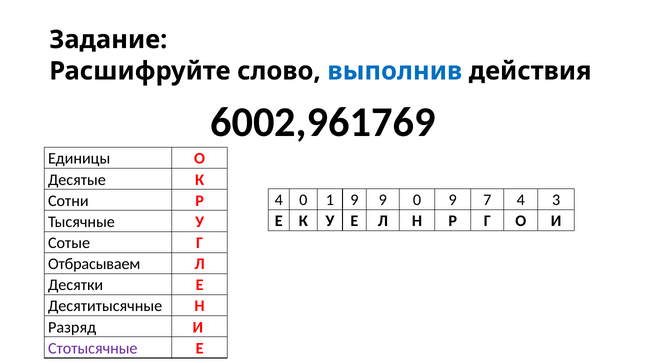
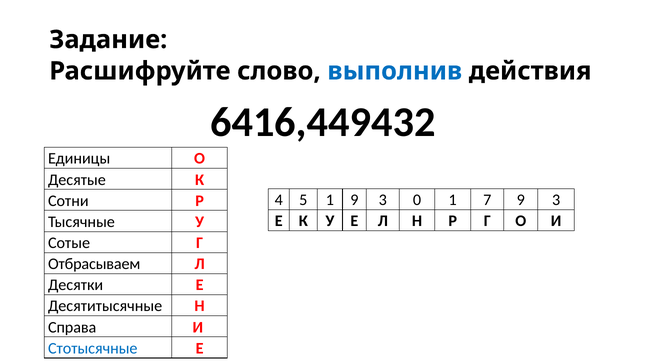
6002,961769: 6002,961769 -> 6416,449432
4 0: 0 -> 5
1 9 9: 9 -> 3
0 9: 9 -> 1
7 4: 4 -> 9
Разряд: Разряд -> Справа
Стотысячные colour: purple -> blue
